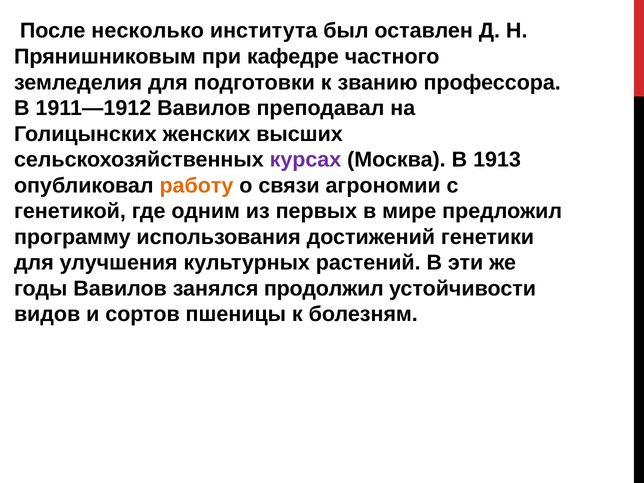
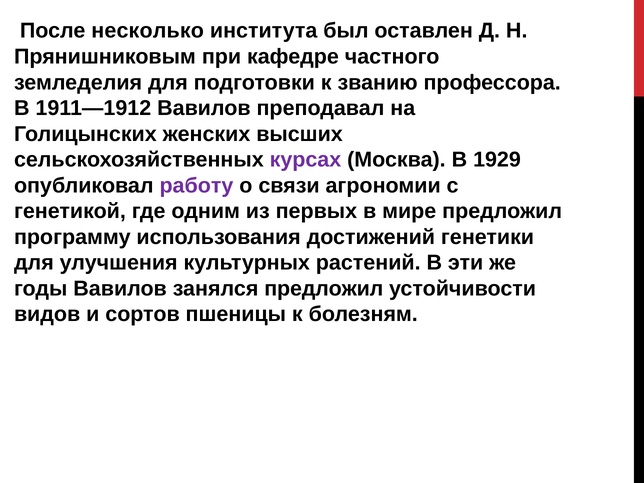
1913: 1913 -> 1929
работу colour: orange -> purple
занялся продолжил: продолжил -> предложил
